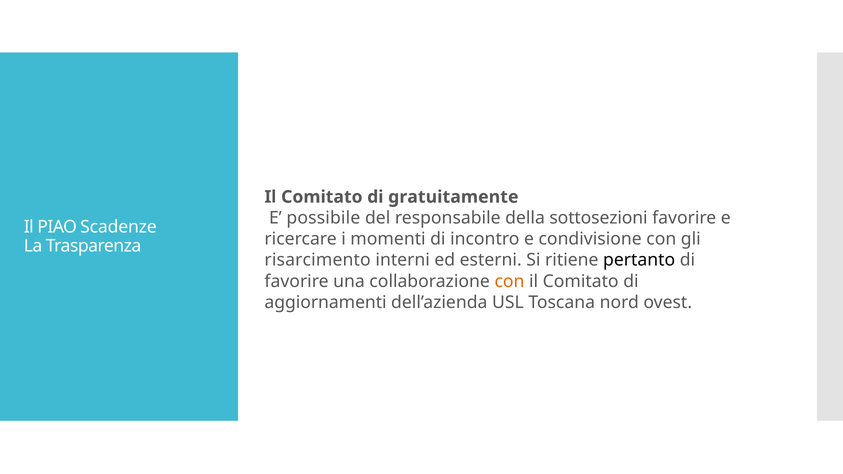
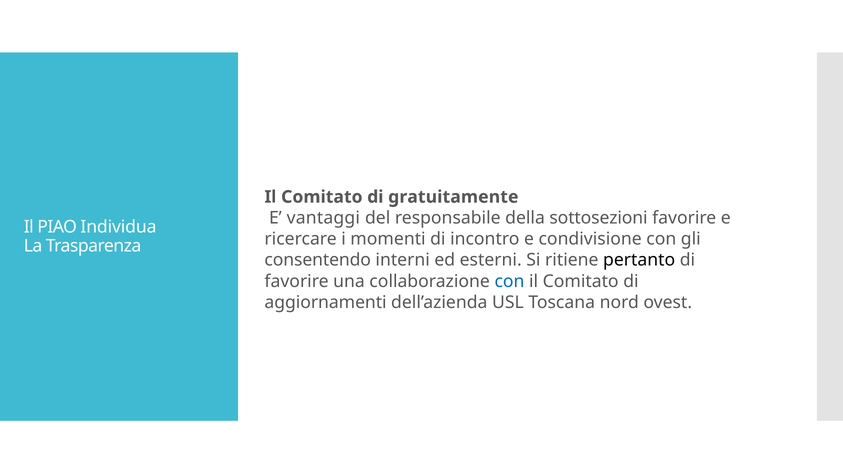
possibile: possibile -> vantaggi
Scadenze: Scadenze -> Individua
risarcimento: risarcimento -> consentendo
con at (509, 281) colour: orange -> blue
